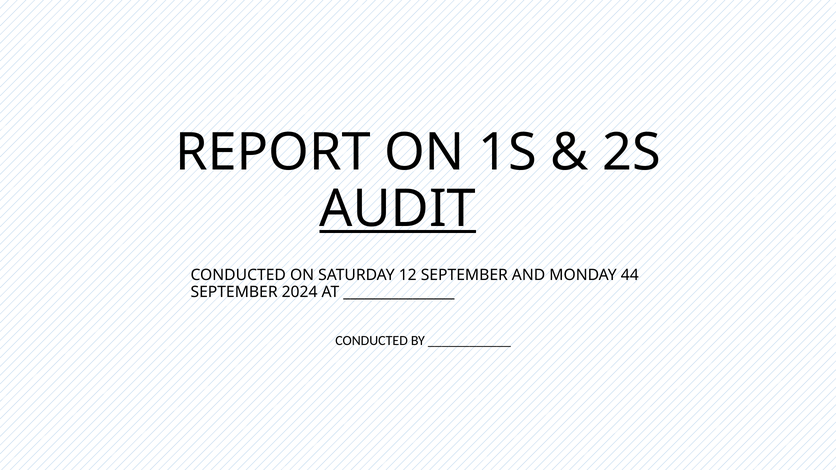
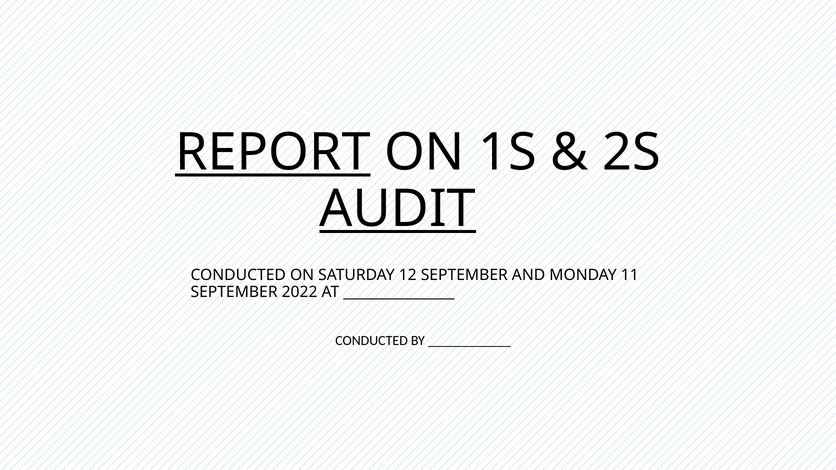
REPORT underline: none -> present
44: 44 -> 11
2024: 2024 -> 2022
